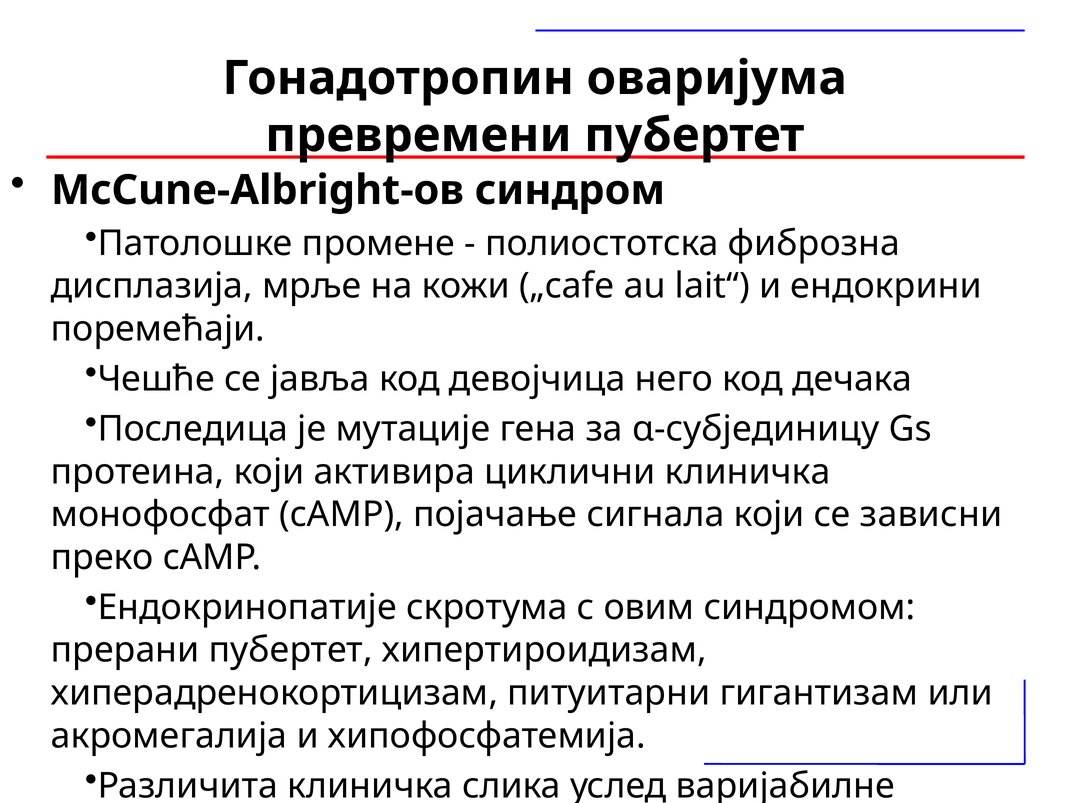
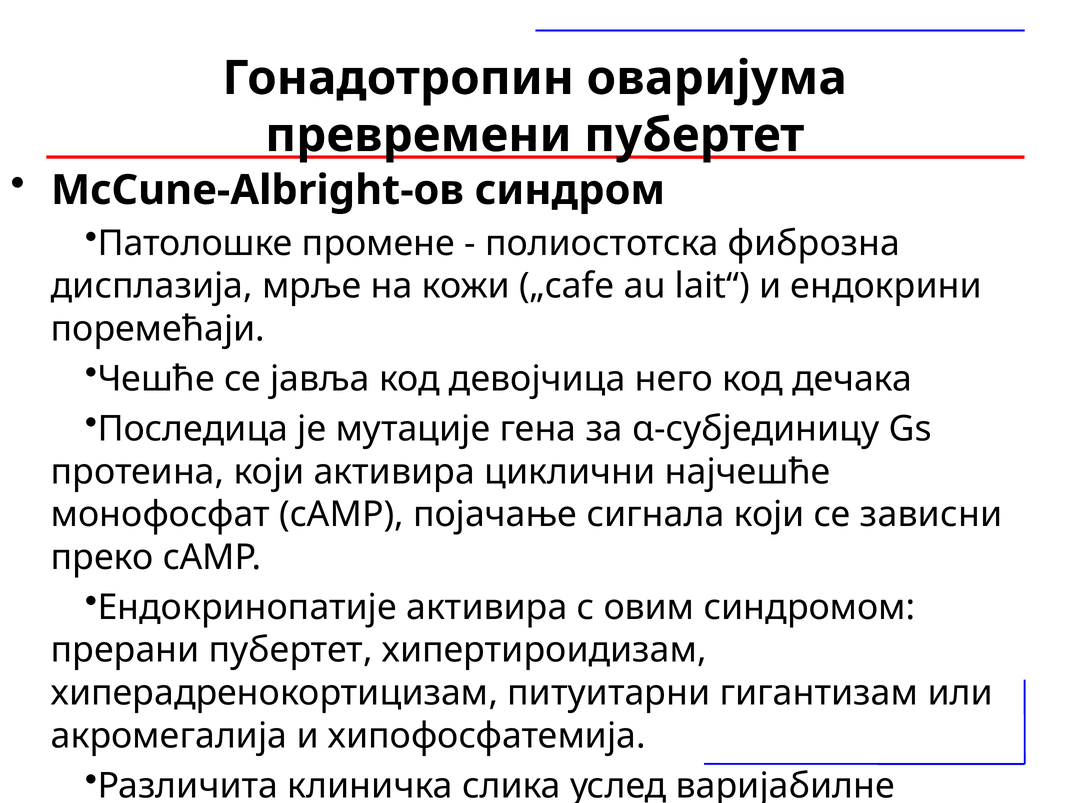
циклични клиничка: клиничка -> најчешће
Ендокринопатије скротума: скротума -> активира
